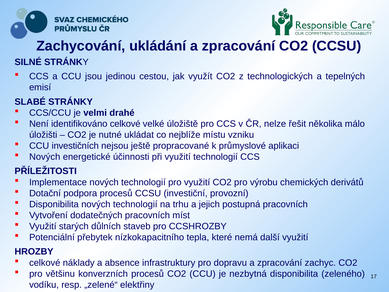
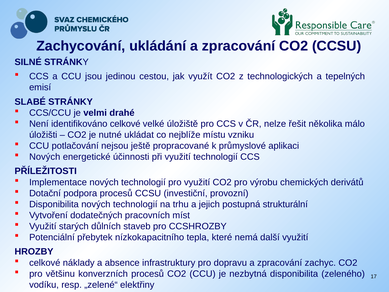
investičních: investičních -> potlačování
postupná pracovních: pracovních -> strukturální
